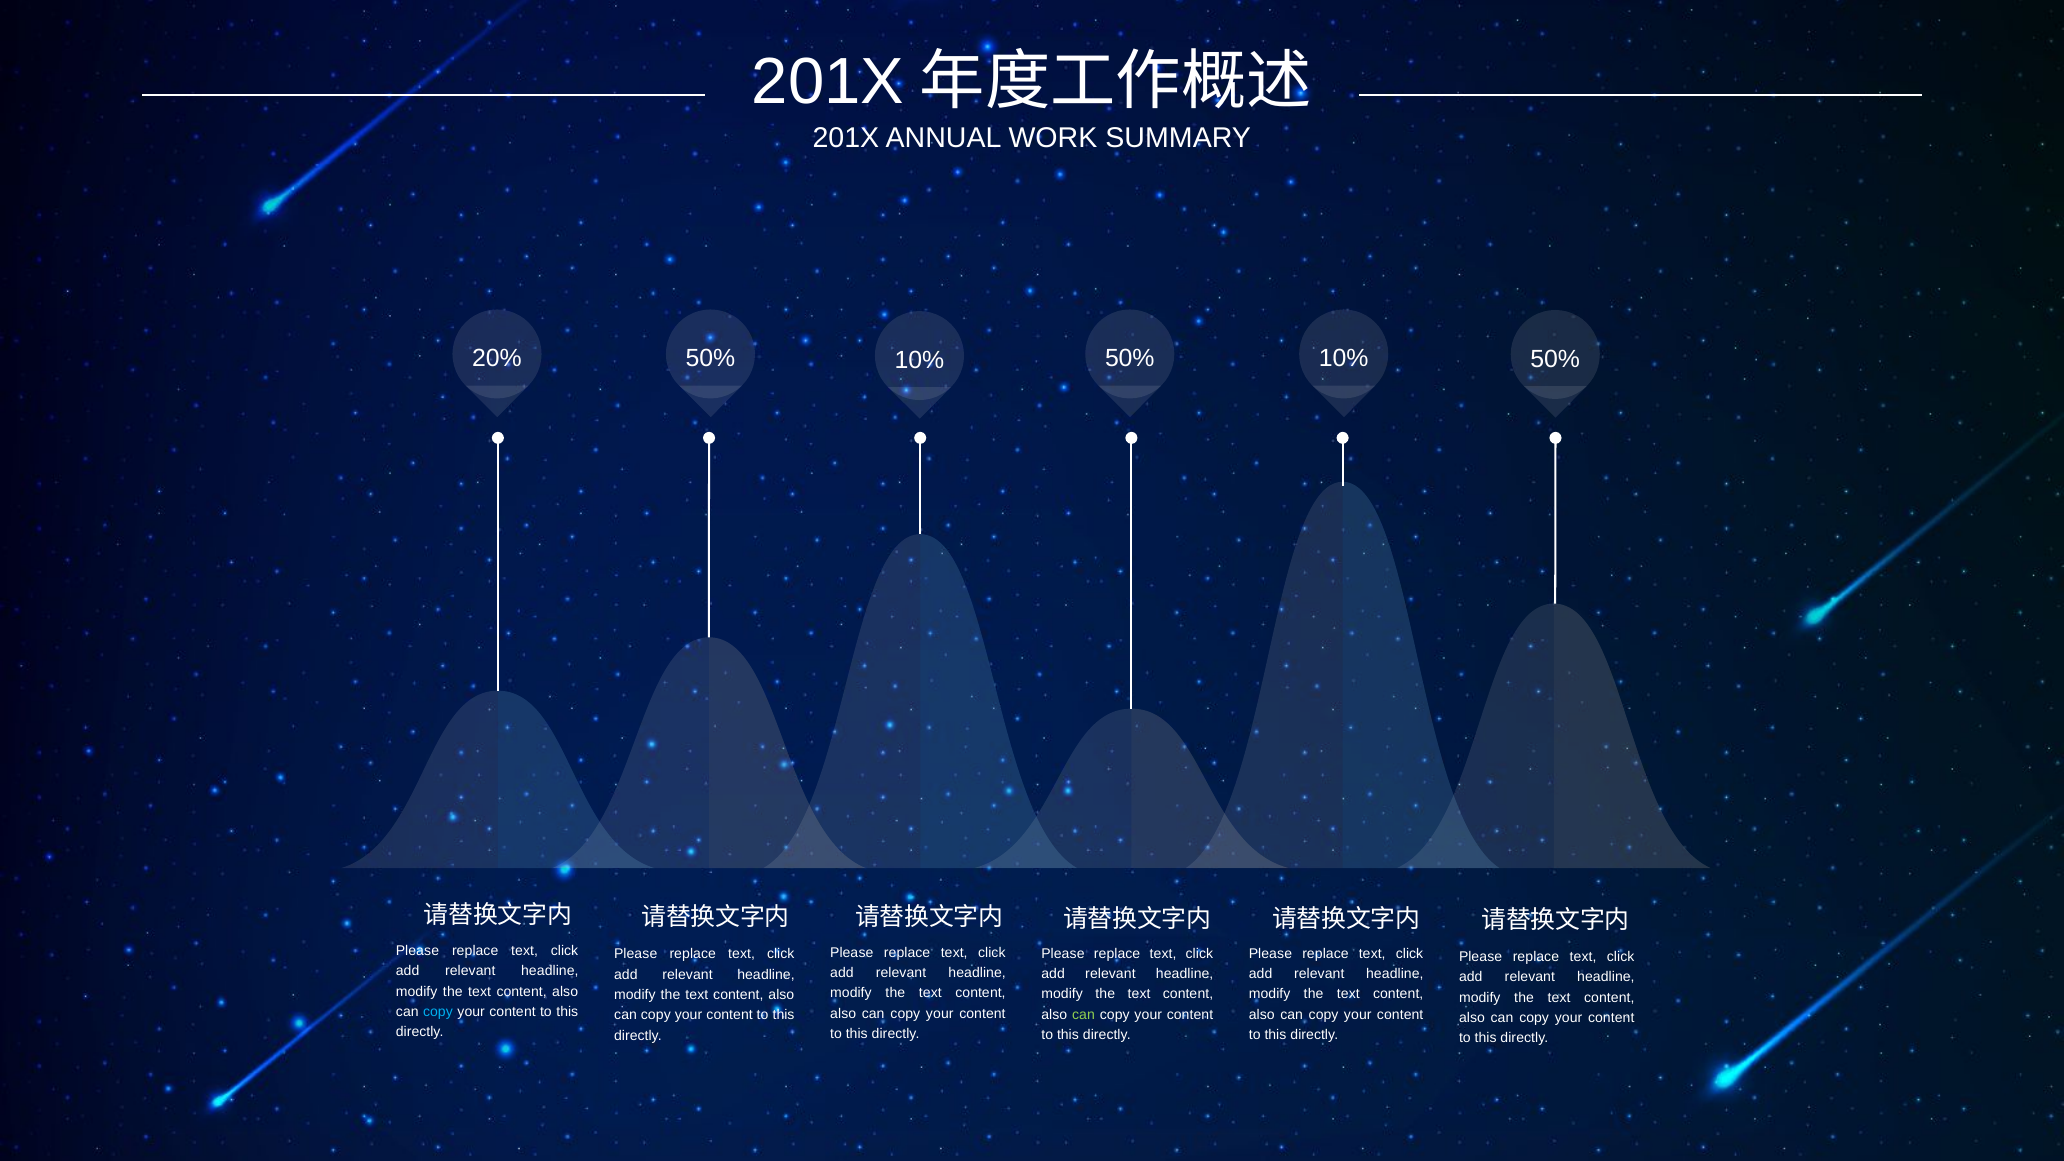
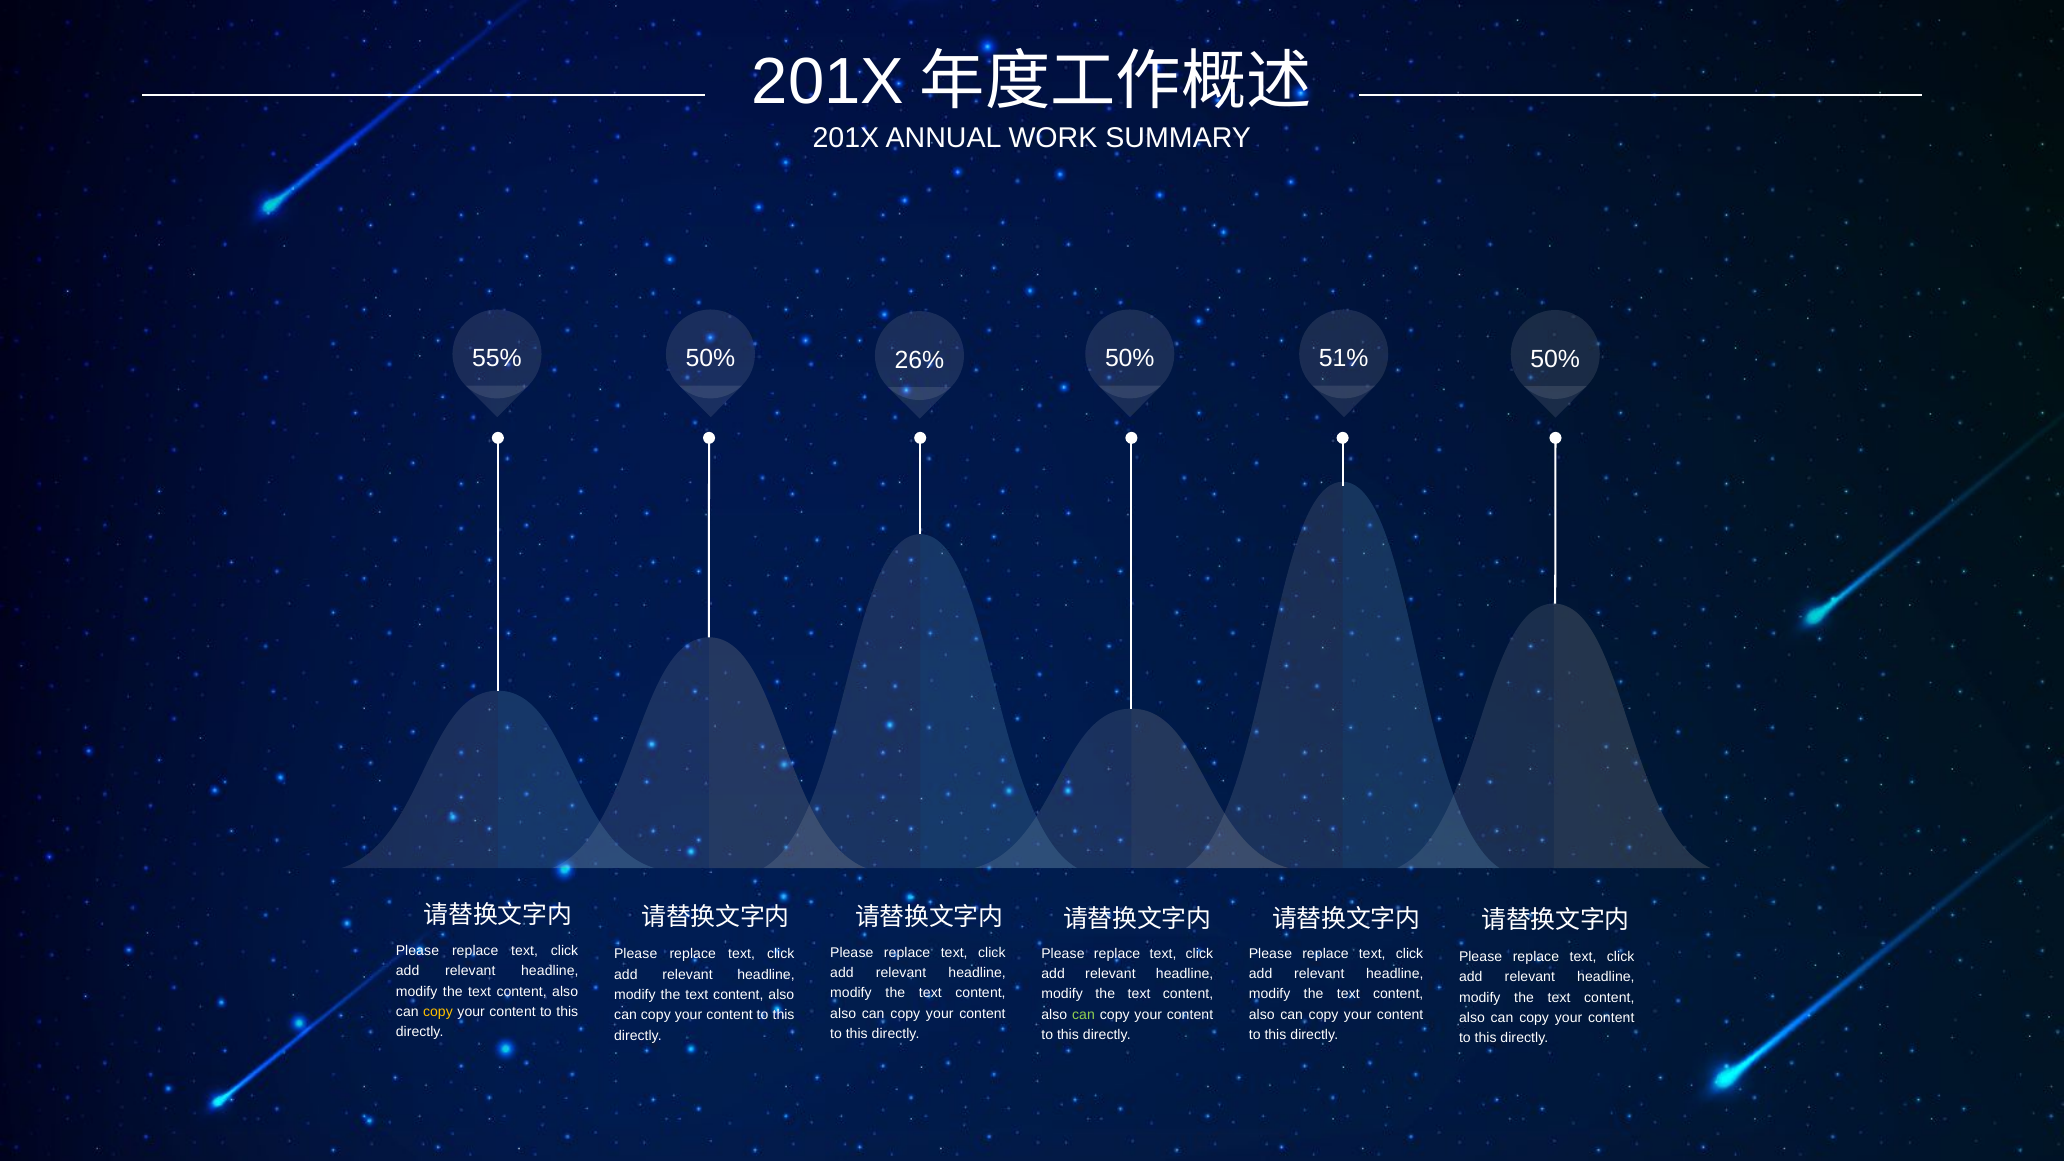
20%: 20% -> 55%
10% at (919, 360): 10% -> 26%
10% at (1344, 359): 10% -> 51%
copy at (438, 1012) colour: light blue -> yellow
